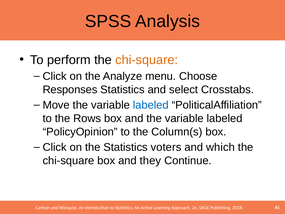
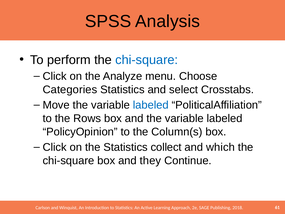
chi-square at (147, 60) colour: orange -> blue
Responses: Responses -> Categories
voters: voters -> collect
